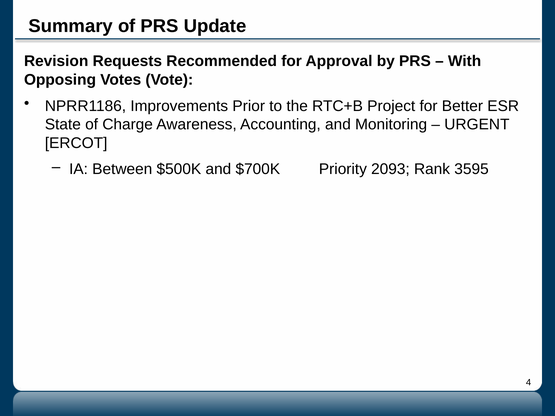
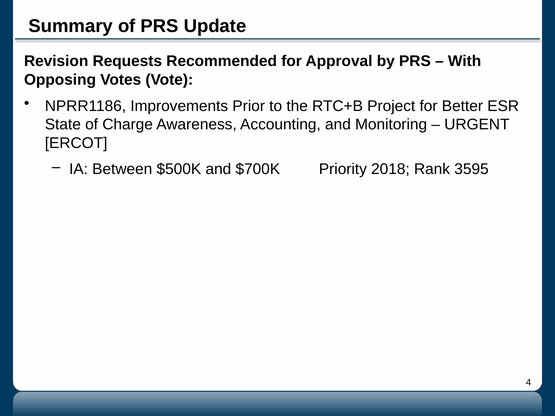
2093: 2093 -> 2018
